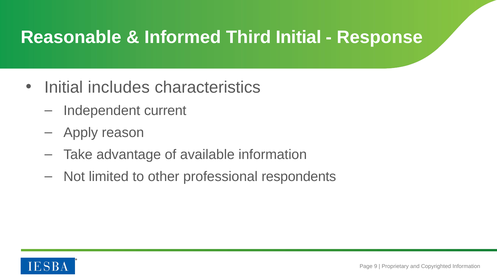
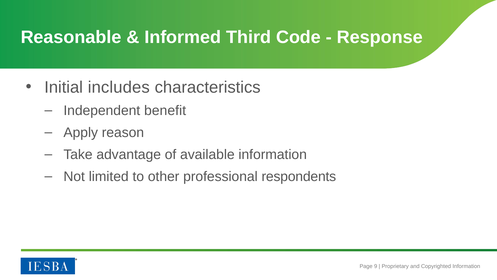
Third Initial: Initial -> Code
current: current -> benefit
